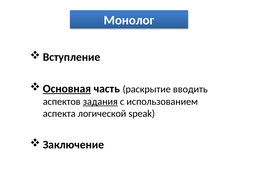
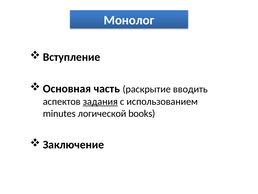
Основная underline: present -> none
аспекта: аспекта -> minutes
speak: speak -> books
